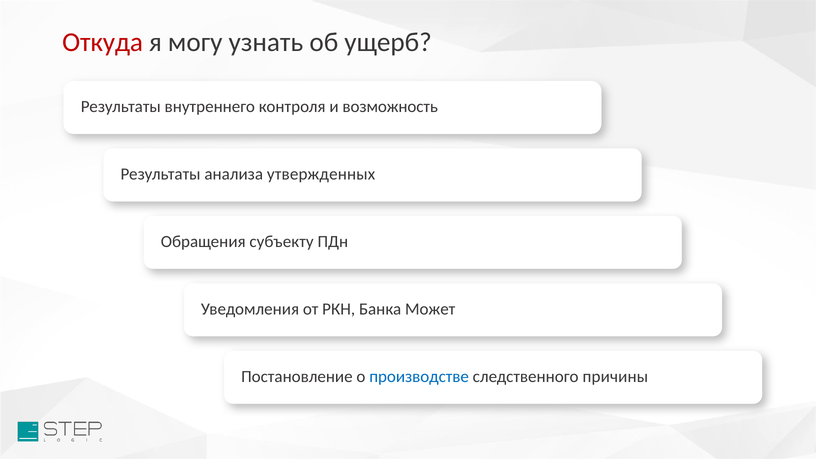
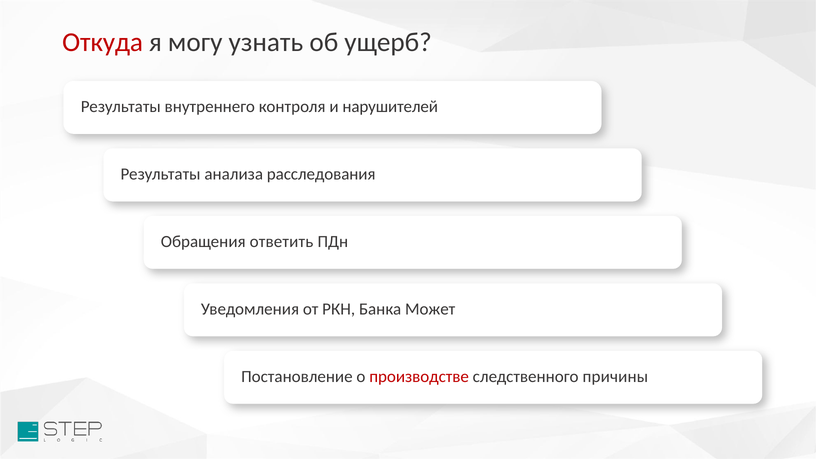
возможность: возможность -> нарушителей
утвержденных: утвержденных -> расследования
субъекту: субъекту -> ответить
производстве colour: blue -> red
